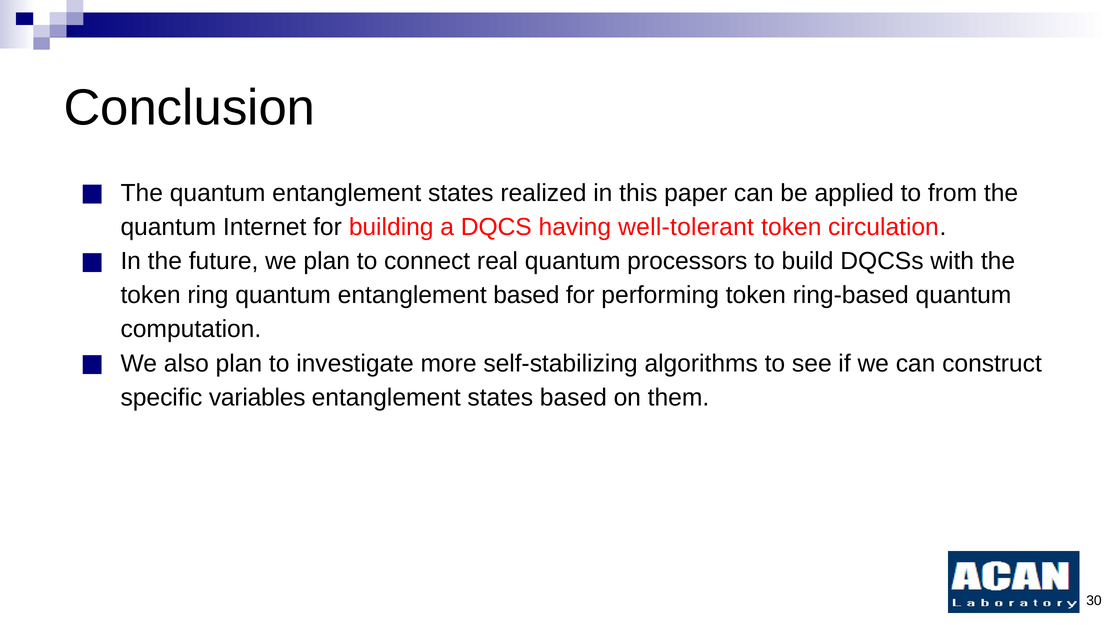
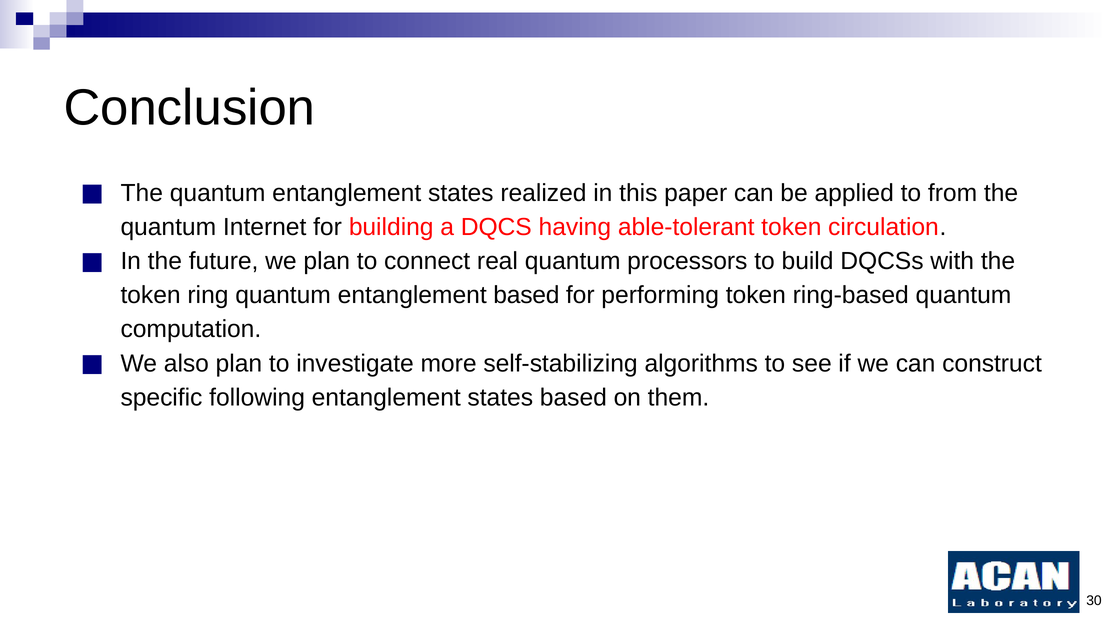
well-tolerant: well-tolerant -> able-tolerant
variables: variables -> following
